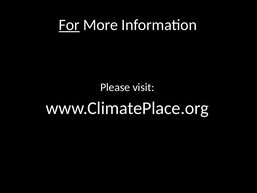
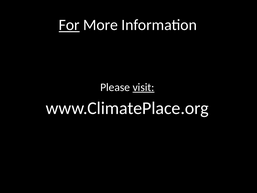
visit underline: none -> present
